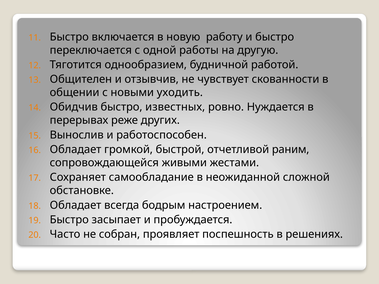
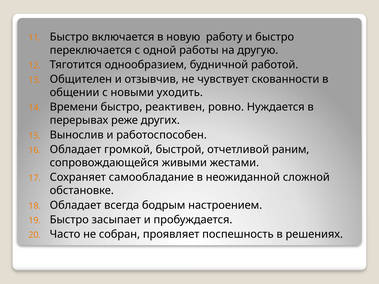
Обидчив: Обидчив -> Времени
известных: известных -> реактивен
